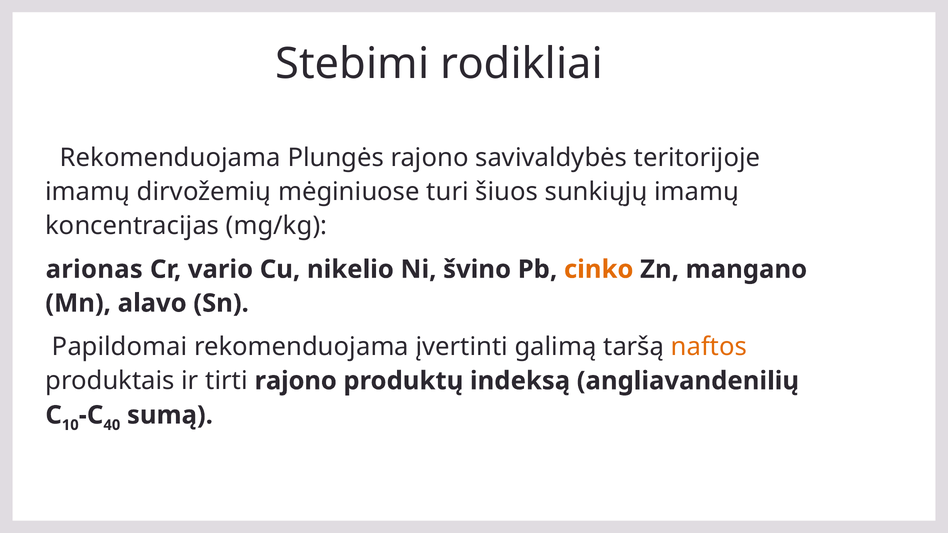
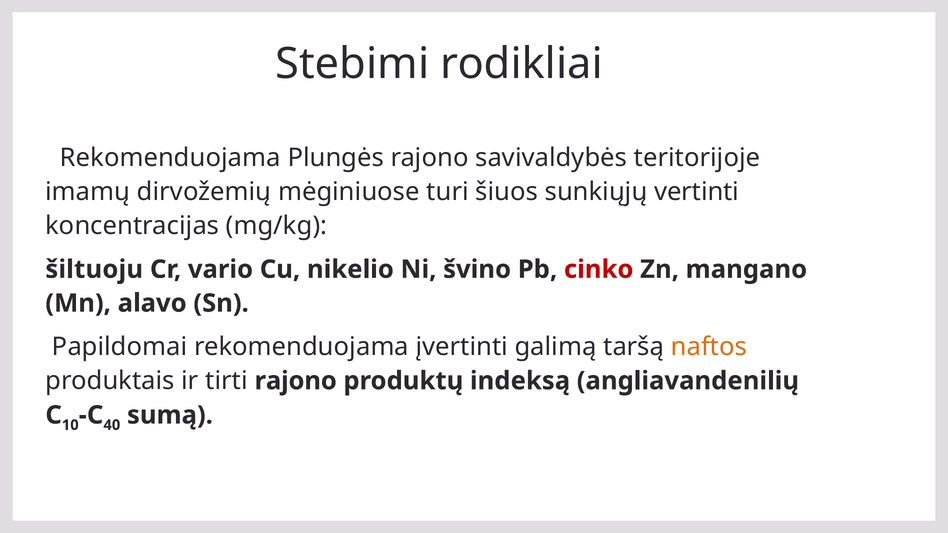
sunkiųjų imamų: imamų -> vertinti
arionas: arionas -> šiltuoju
cinko colour: orange -> red
